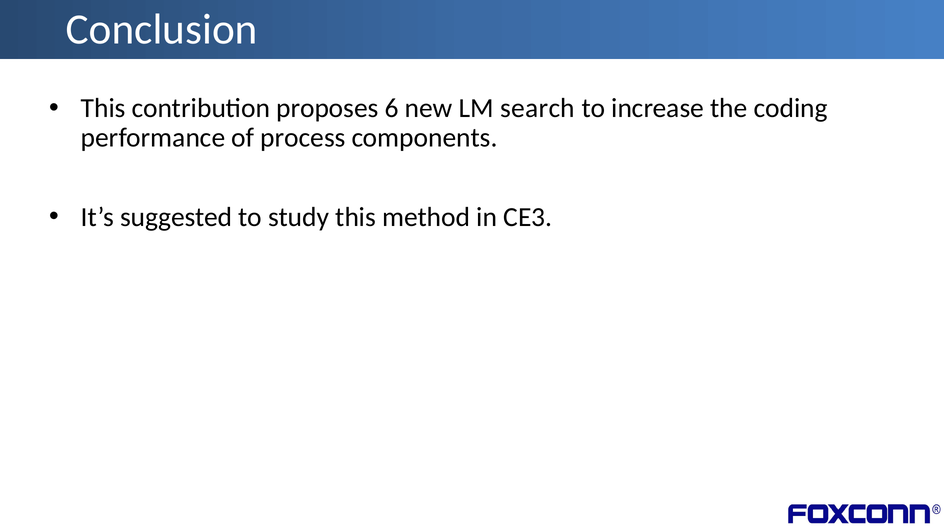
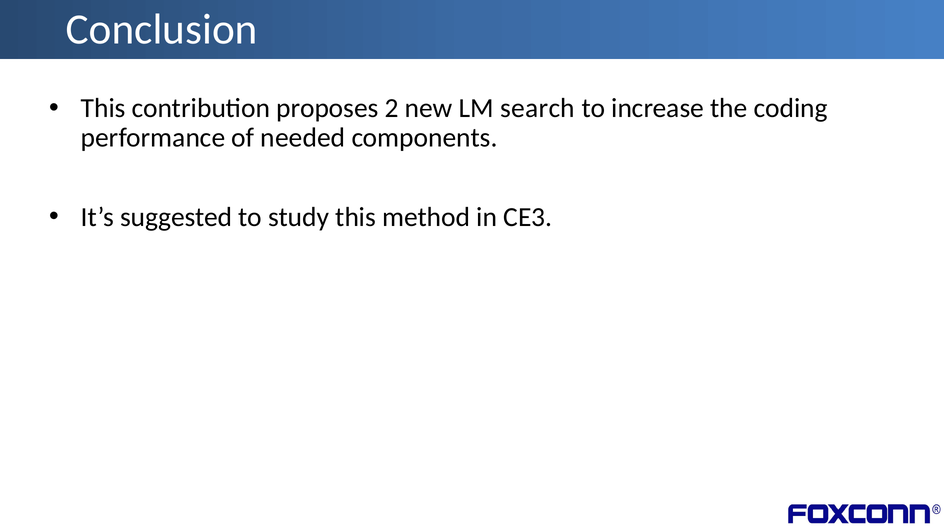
proposes 6: 6 -> 2
process: process -> needed
